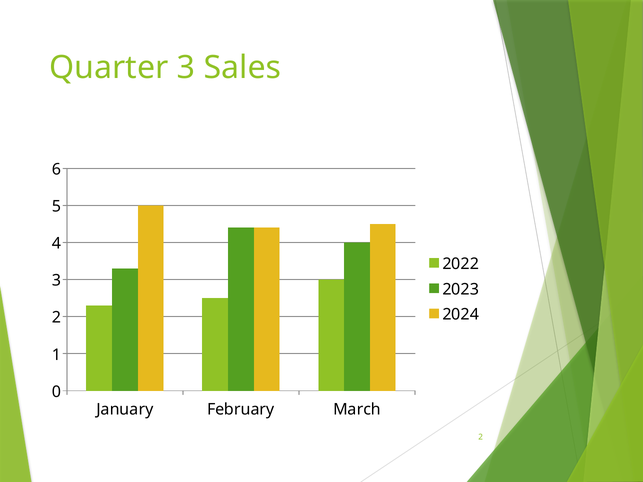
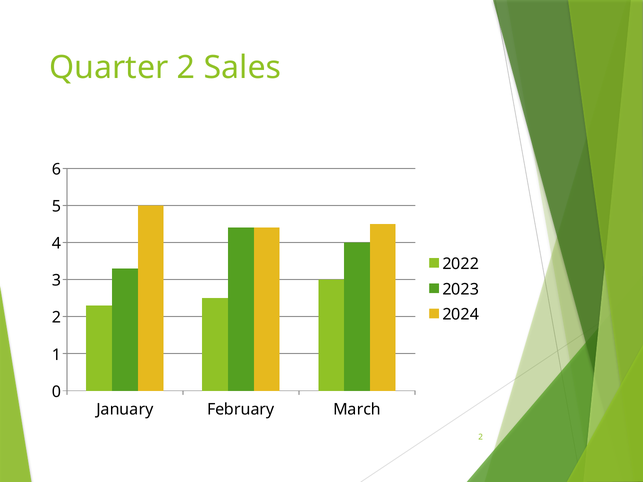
Quarter 3: 3 -> 2
